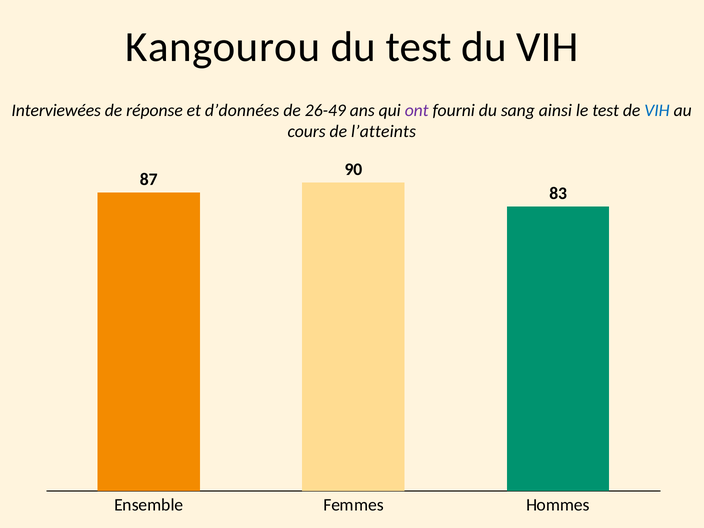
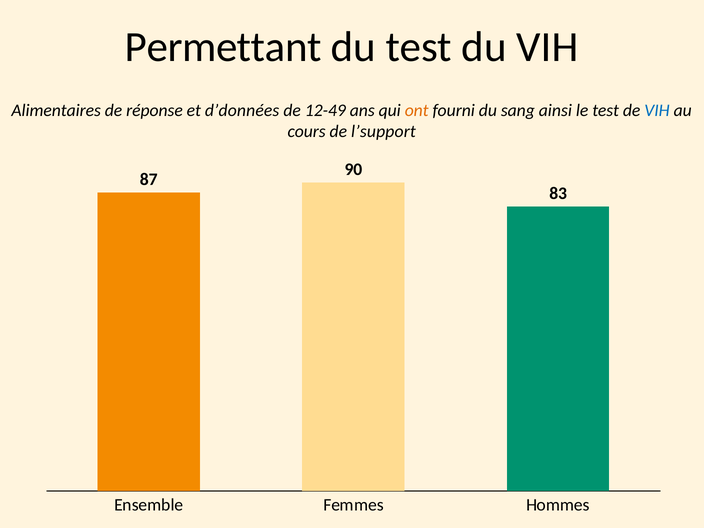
Kangourou: Kangourou -> Permettant
Interviewées: Interviewées -> Alimentaires
26-49: 26-49 -> 12-49
ont colour: purple -> orange
l’atteints: l’atteints -> l’support
